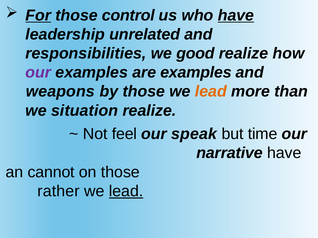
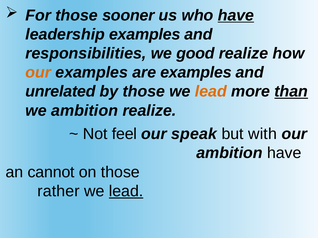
For underline: present -> none
control: control -> sooner
leadership unrelated: unrelated -> examples
our at (38, 73) colour: purple -> orange
weapons: weapons -> unrelated
than underline: none -> present
we situation: situation -> ambition
time: time -> with
narrative at (230, 153): narrative -> ambition
